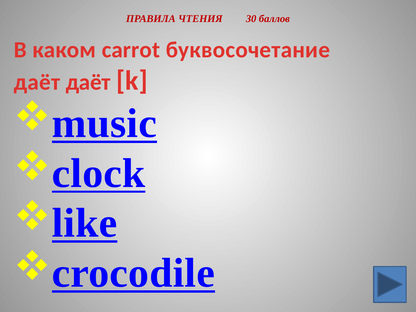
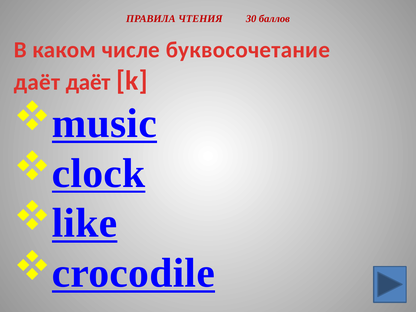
carrot: carrot -> числе
